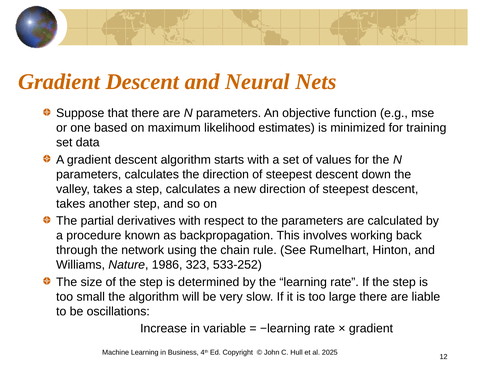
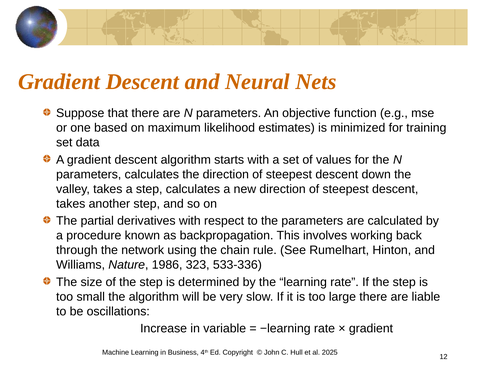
533-252: 533-252 -> 533-336
